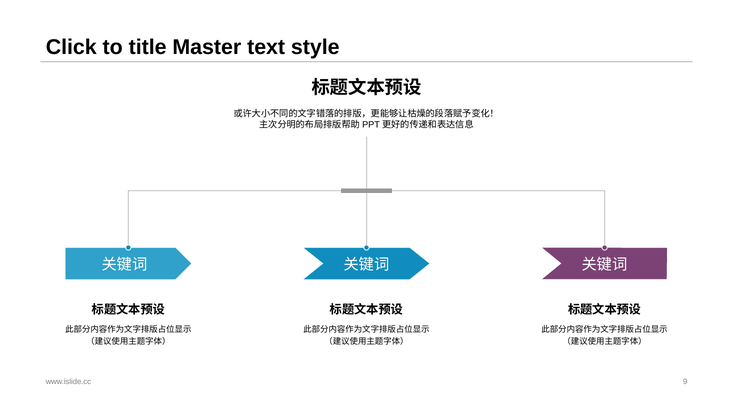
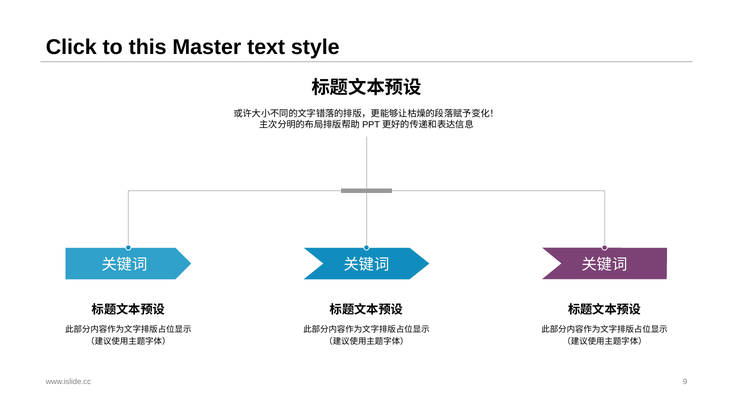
title: title -> this
